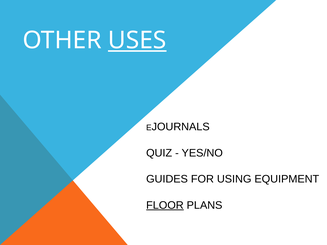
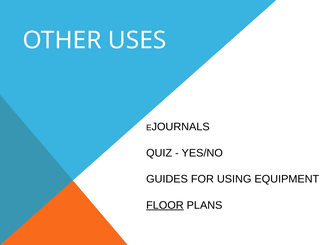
USES underline: present -> none
